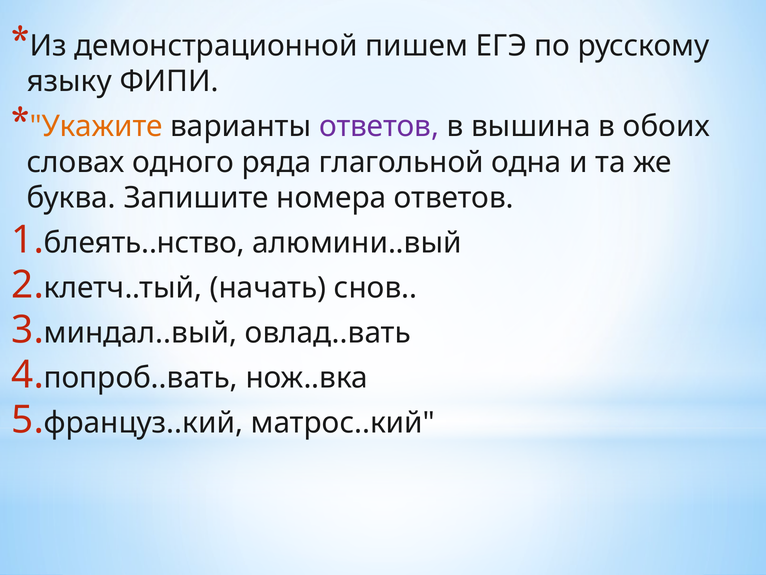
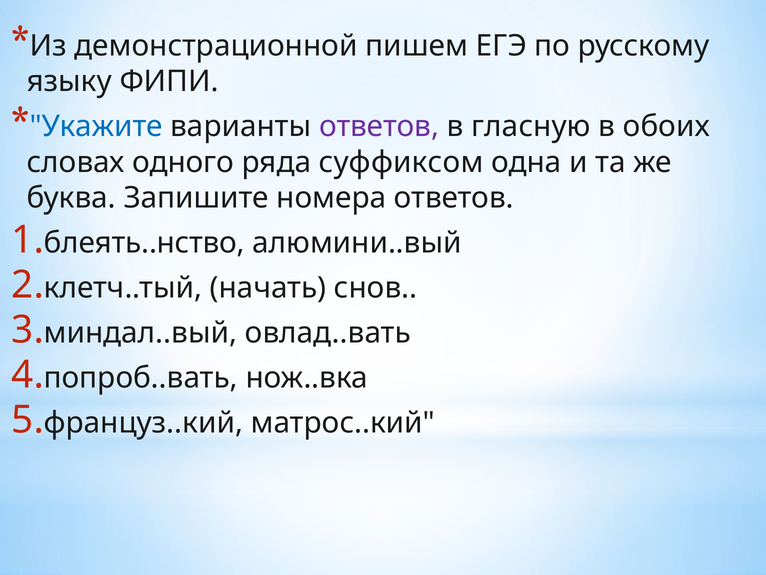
Укажите colour: orange -> blue
вышина: вышина -> гласную
глагольной: глагольной -> суффиксом
